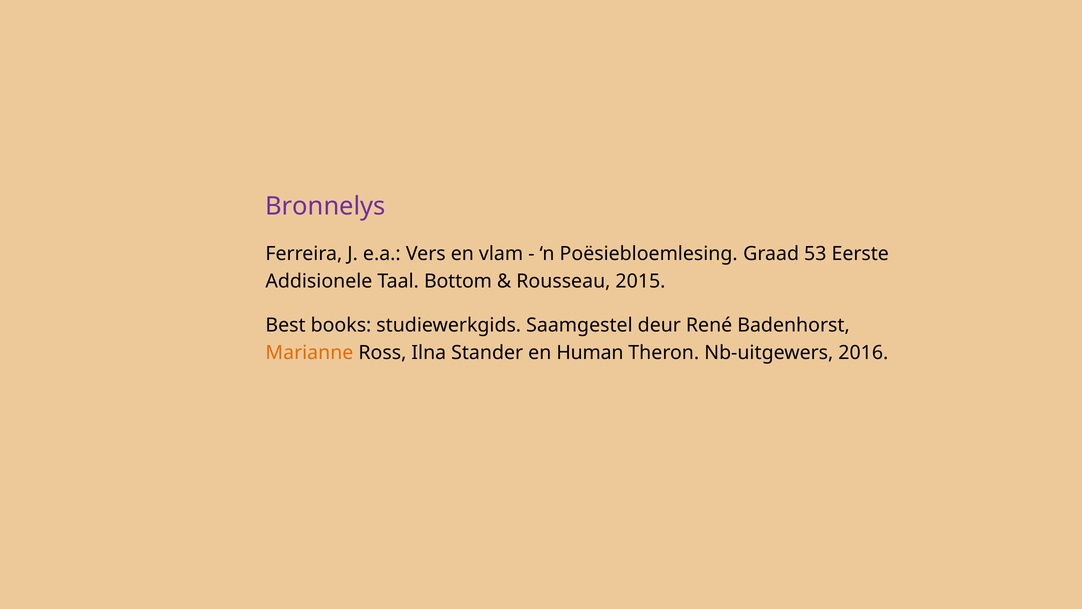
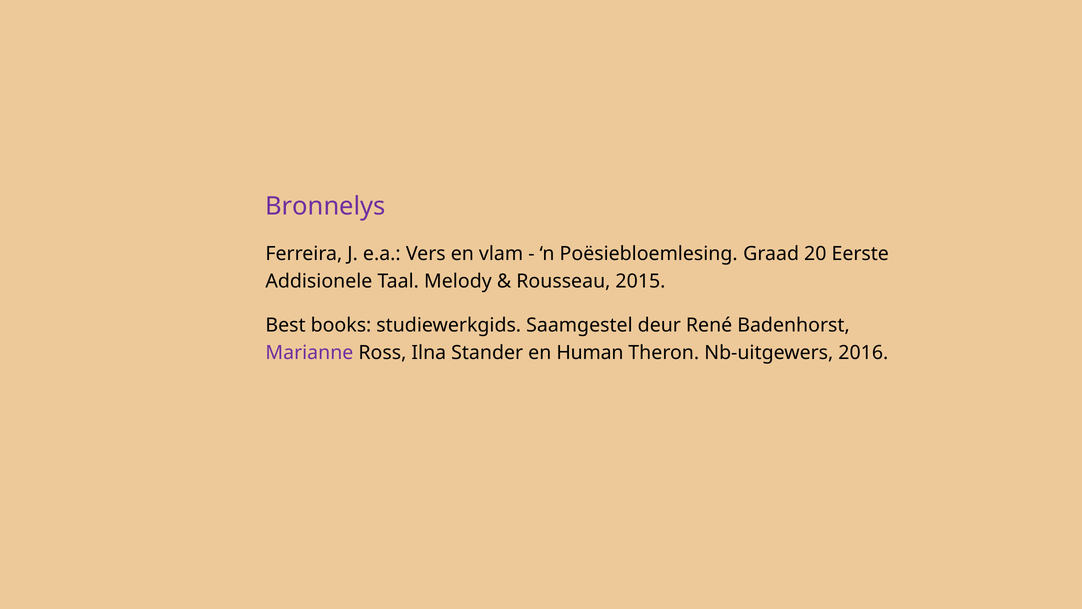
53: 53 -> 20
Bottom: Bottom -> Melody
Marianne colour: orange -> purple
